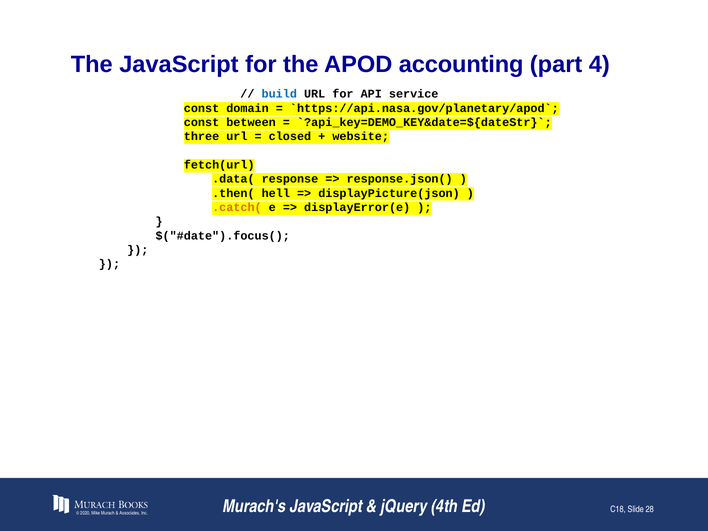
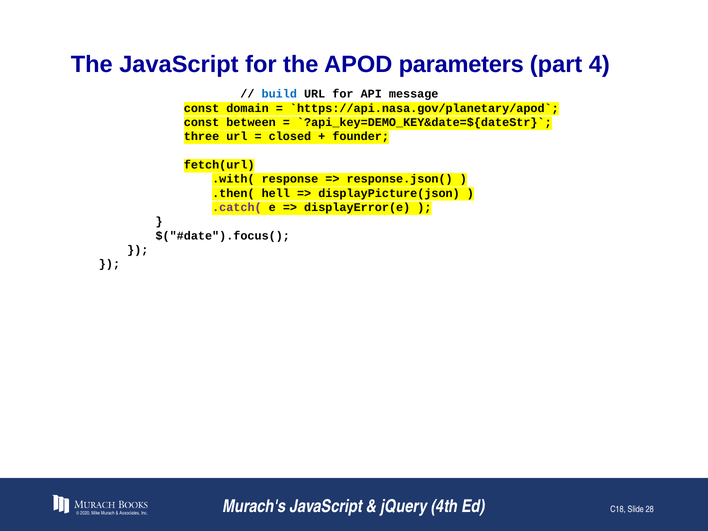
accounting: accounting -> parameters
service: service -> message
website: website -> founder
.data(: .data( -> .with(
.catch( colour: orange -> purple
